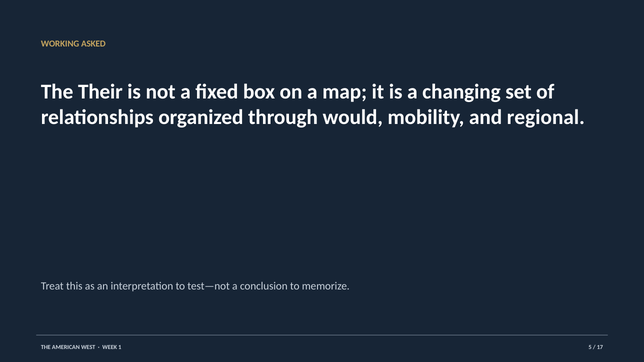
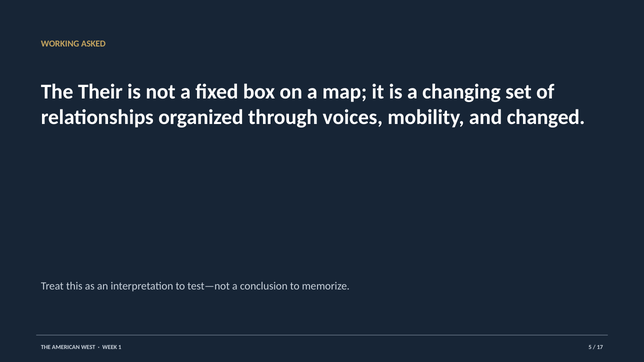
would: would -> voices
regional: regional -> changed
